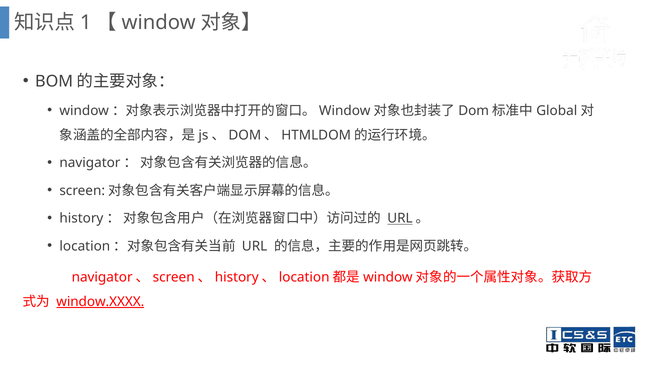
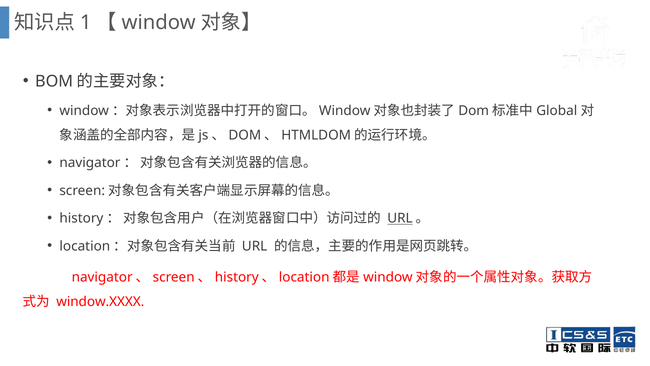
window.XXXX underline: present -> none
